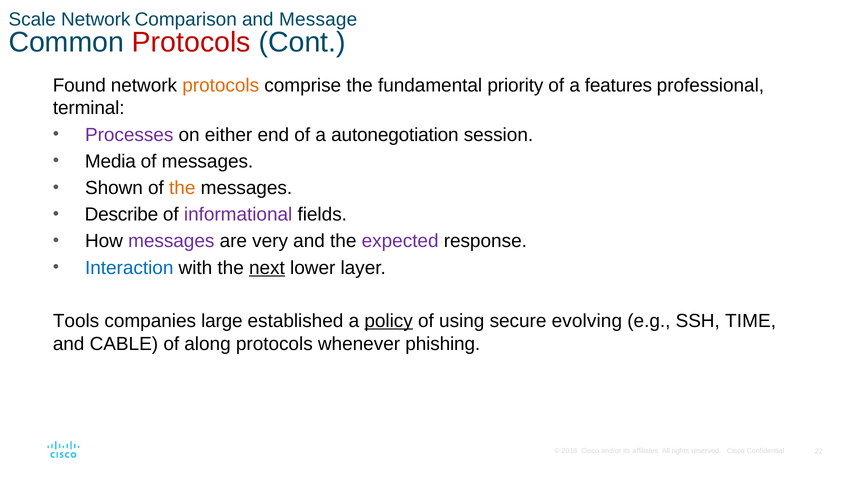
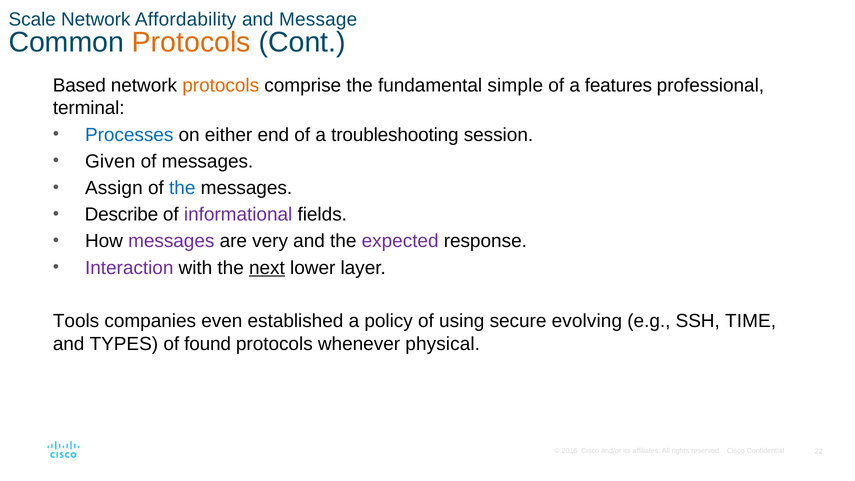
Comparison: Comparison -> Affordability
Protocols at (191, 42) colour: red -> orange
Found: Found -> Based
priority: priority -> simple
Processes colour: purple -> blue
autonegotiation: autonegotiation -> troubleshooting
Media: Media -> Given
Shown: Shown -> Assign
the at (182, 188) colour: orange -> blue
Interaction colour: blue -> purple
large: large -> even
policy underline: present -> none
CABLE: CABLE -> TYPES
along: along -> found
phishing: phishing -> physical
